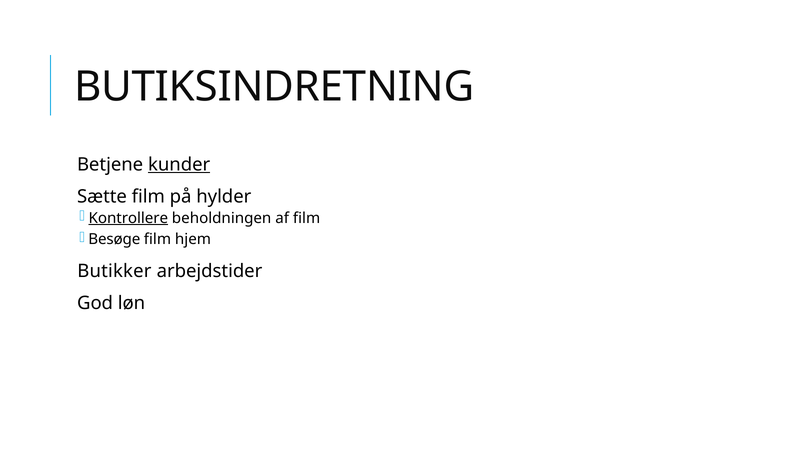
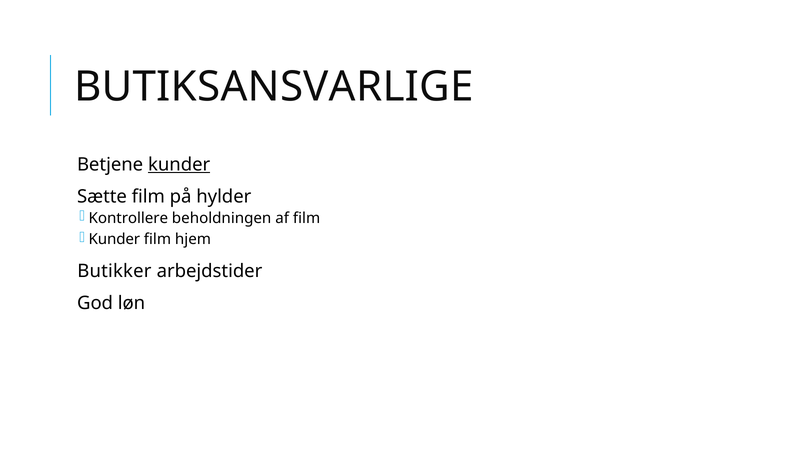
BUTIKSINDRETNING: BUTIKSINDRETNING -> BUTIKSANSVARLIGE
Kontrollere underline: present -> none
Besøge at (114, 240): Besøge -> Kunder
